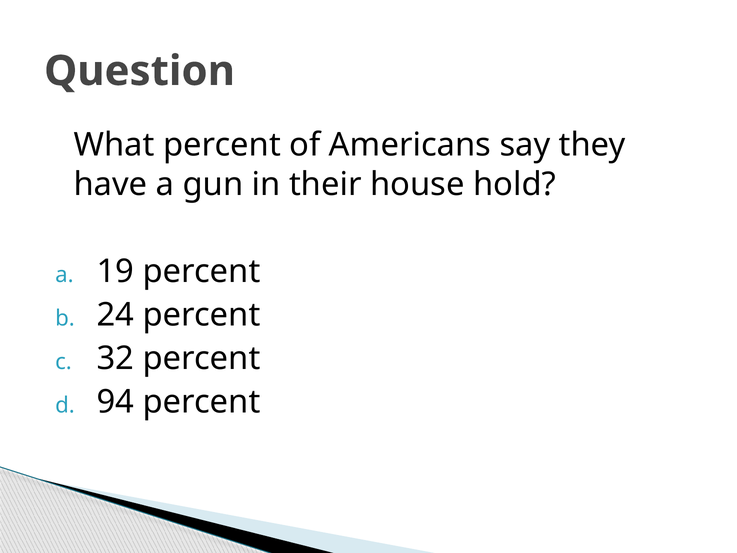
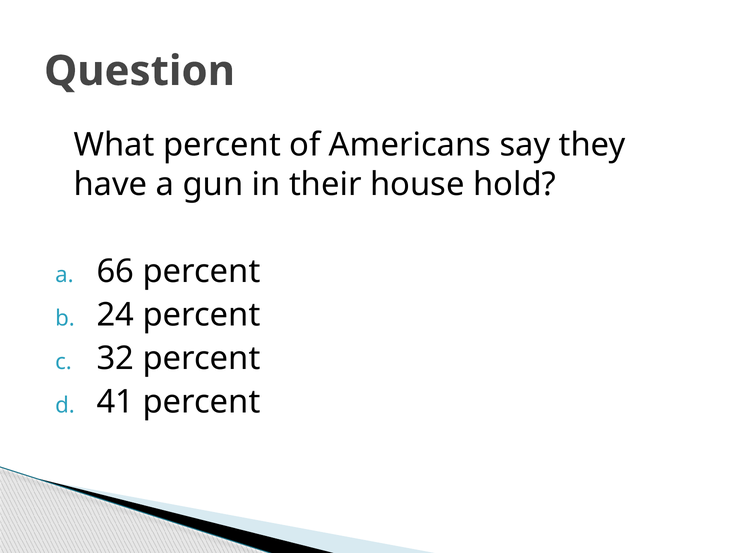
19: 19 -> 66
94: 94 -> 41
